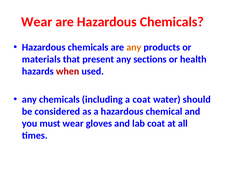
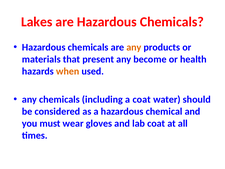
Wear at (37, 22): Wear -> Lakes
sections: sections -> become
when colour: red -> orange
